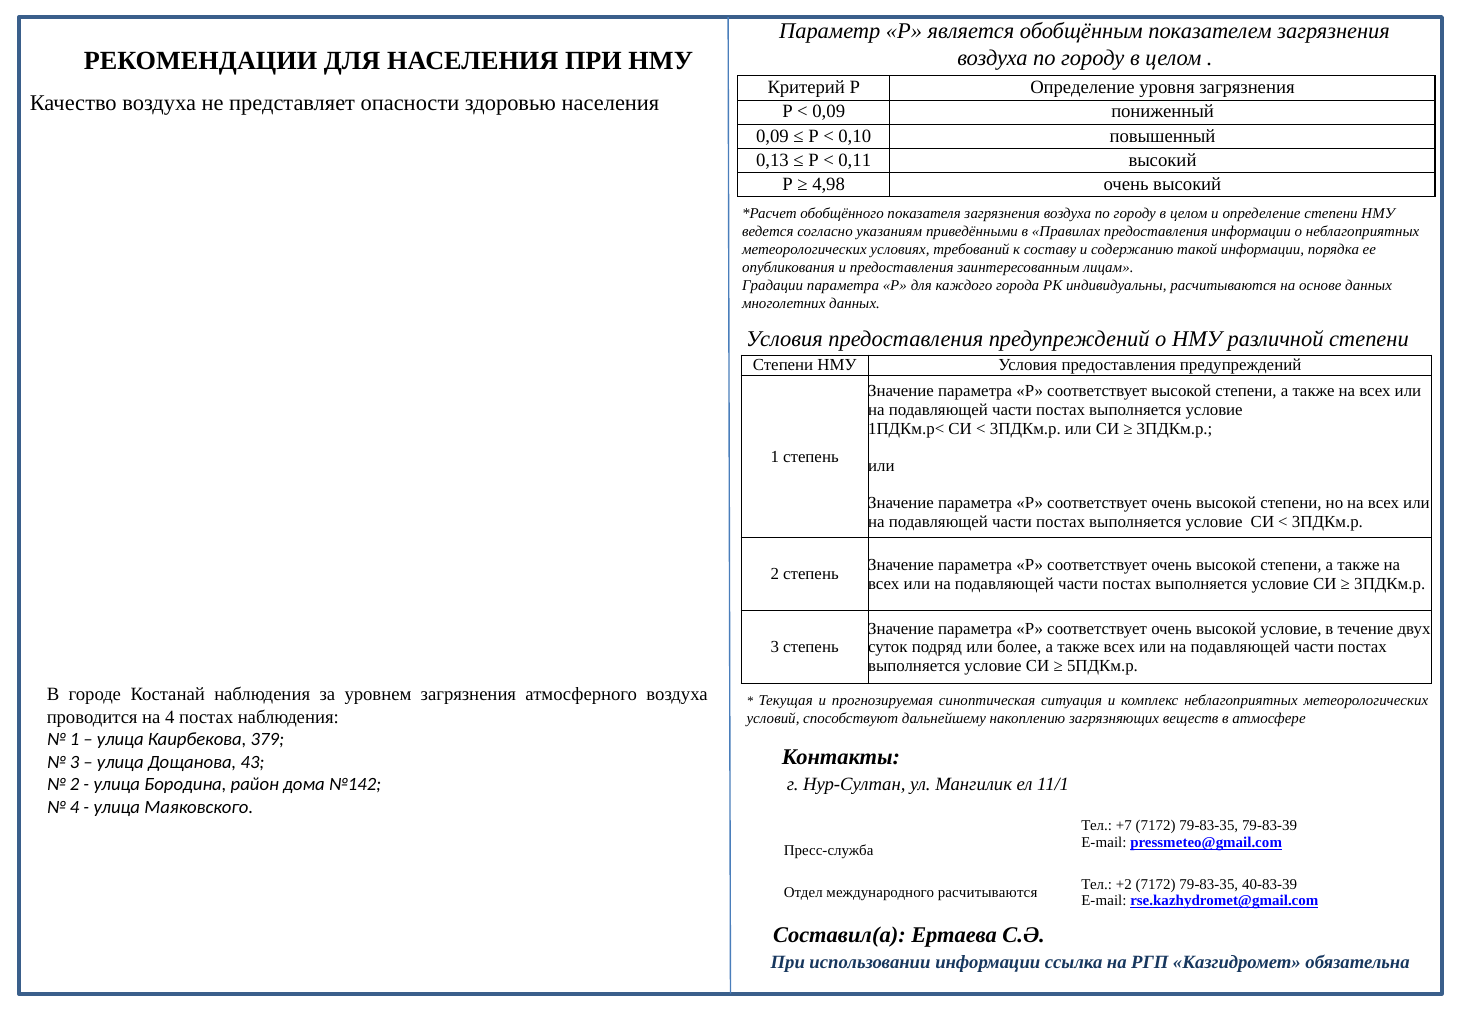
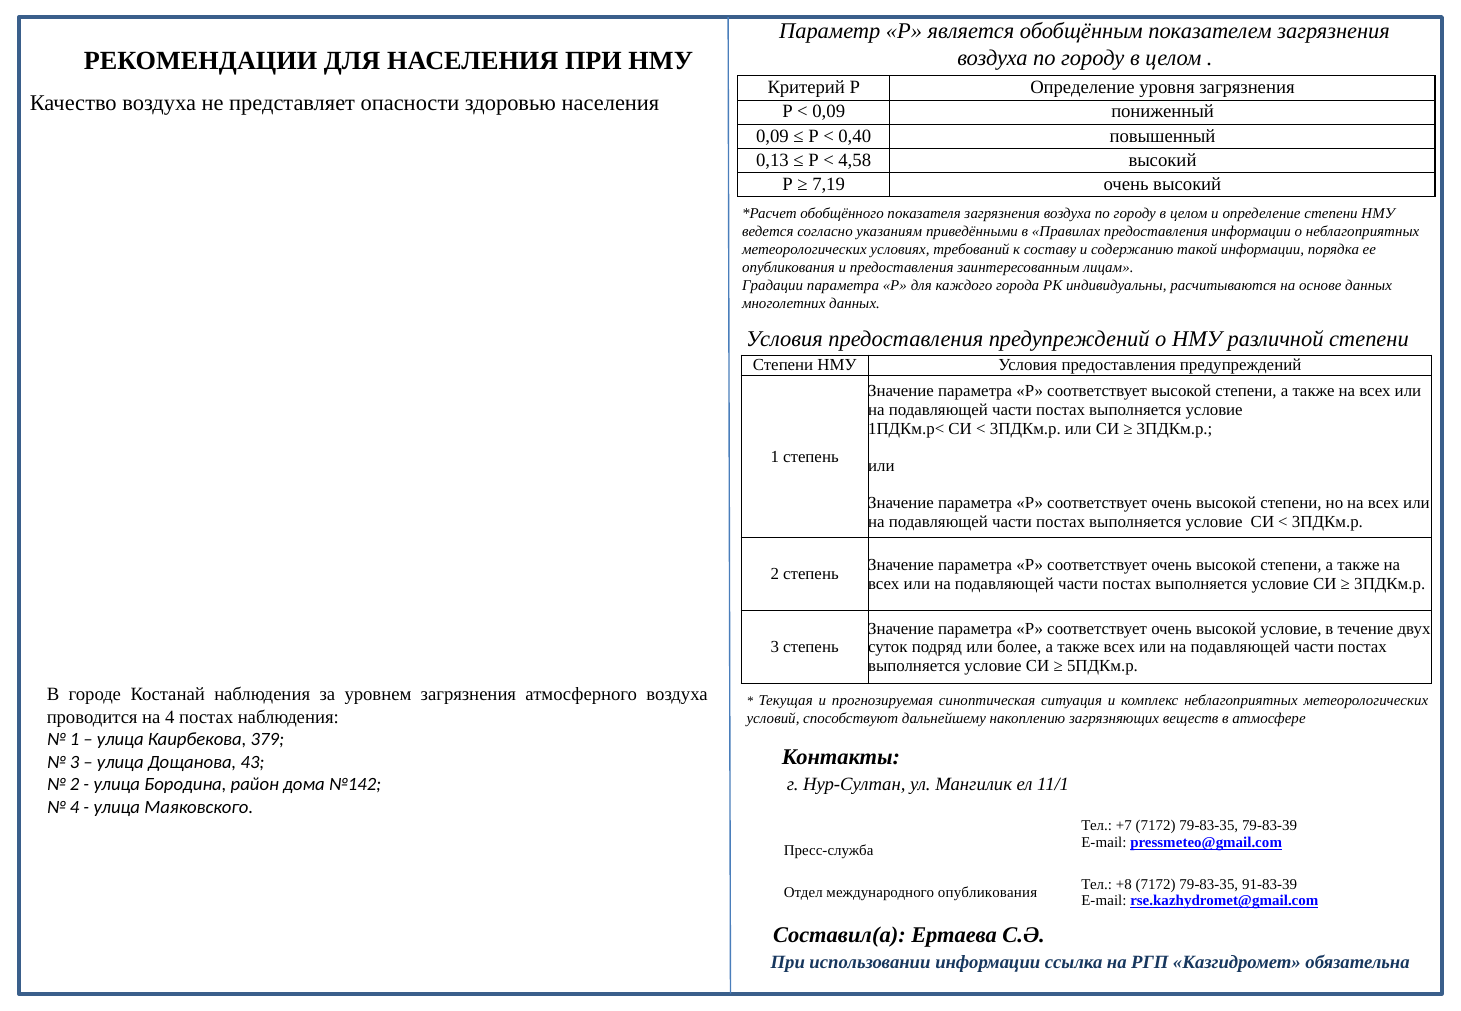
0,10: 0,10 -> 0,40
0,11: 0,11 -> 4,58
4,98: 4,98 -> 7,19
+2: +2 -> +8
40-83-39: 40-83-39 -> 91-83-39
международного расчитываются: расчитываются -> опубликования
